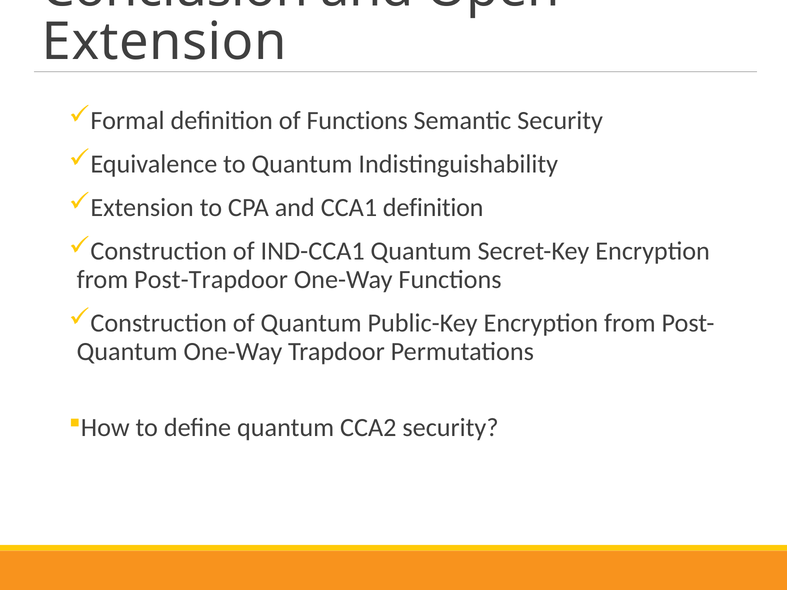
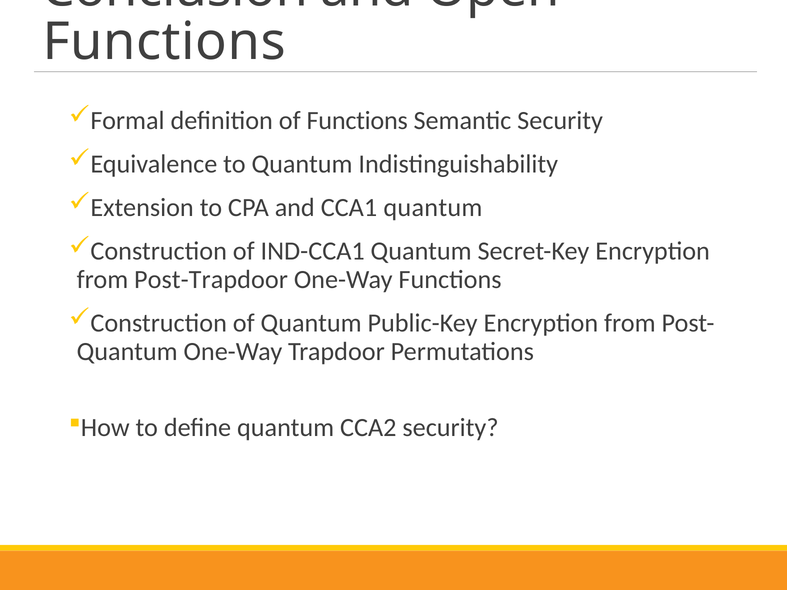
Extension at (164, 42): Extension -> Functions
CCA1 definition: definition -> quantum
